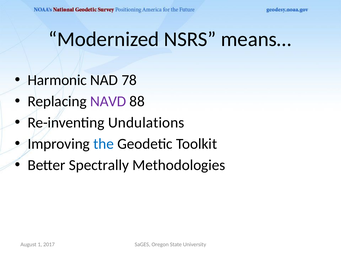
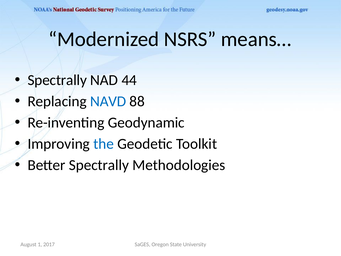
Harmonic at (57, 80): Harmonic -> Spectrally
78: 78 -> 44
NAVD colour: purple -> blue
Undulations: Undulations -> Geodynamic
